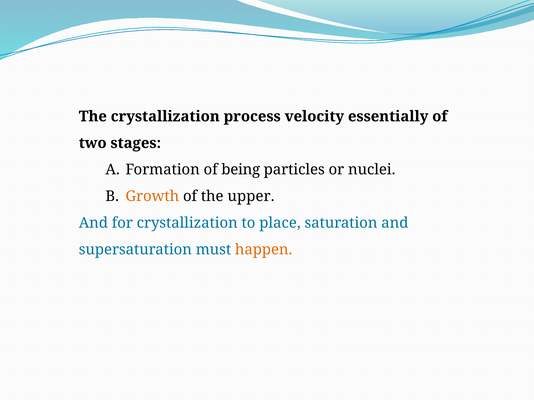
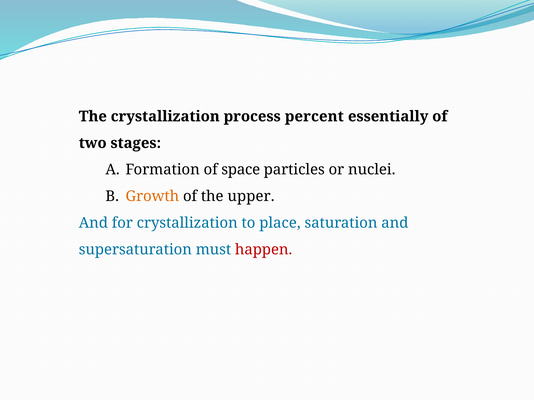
velocity: velocity -> percent
being: being -> space
happen colour: orange -> red
